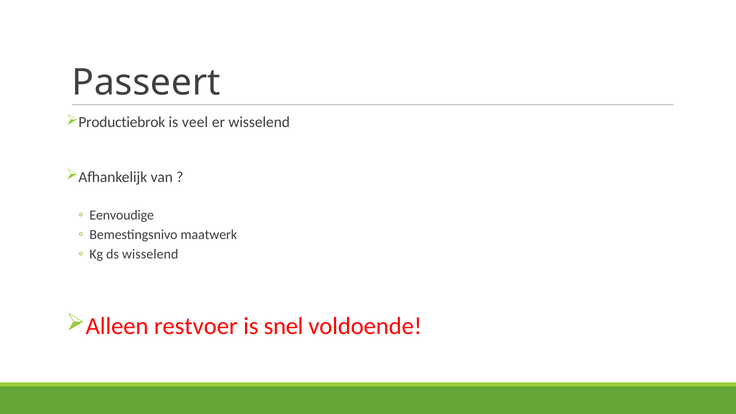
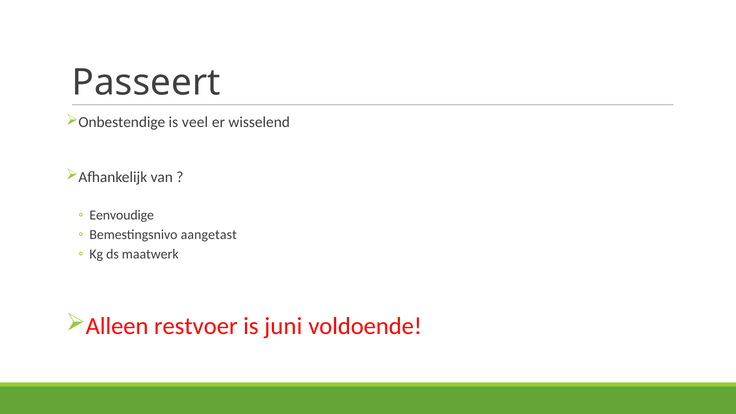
Productiebrok: Productiebrok -> Onbestendige
maatwerk: maatwerk -> aangetast
ds wisselend: wisselend -> maatwerk
snel: snel -> juni
